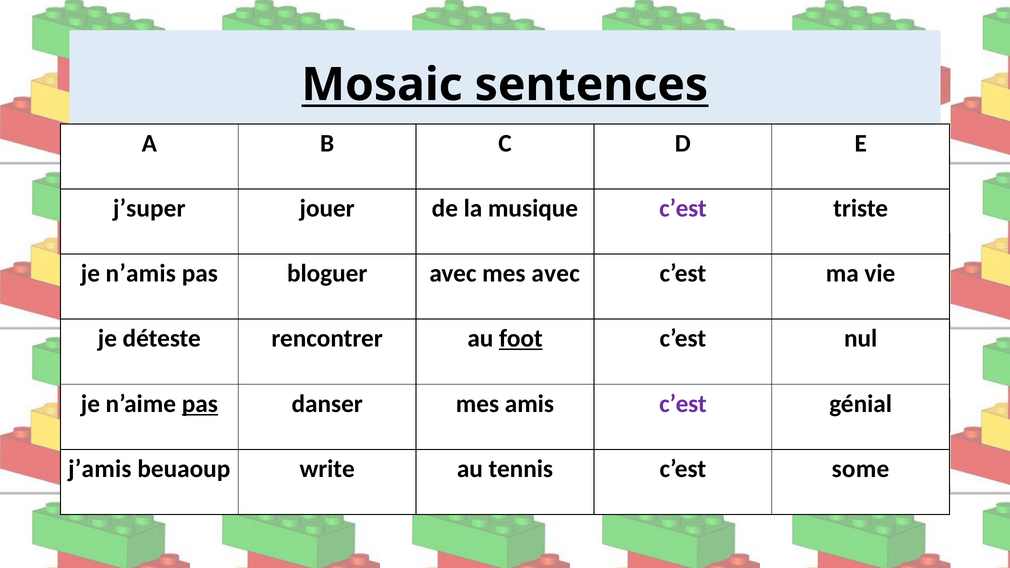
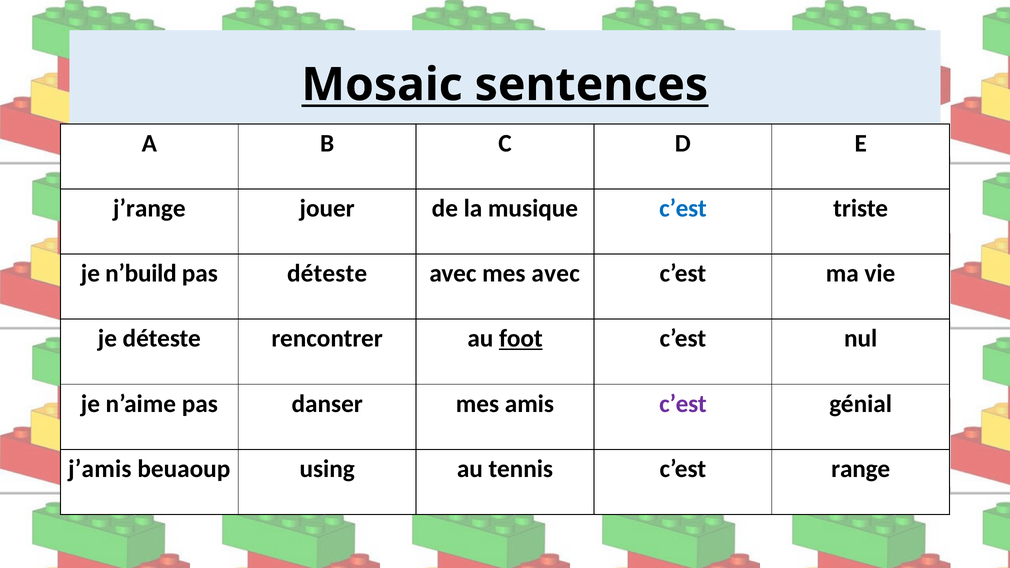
j’super: j’super -> j’range
c’est at (683, 208) colour: purple -> blue
n’amis: n’amis -> n’build
pas bloguer: bloguer -> déteste
pas at (200, 404) underline: present -> none
write: write -> using
some: some -> range
